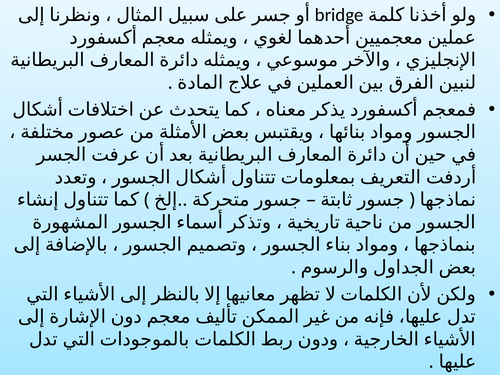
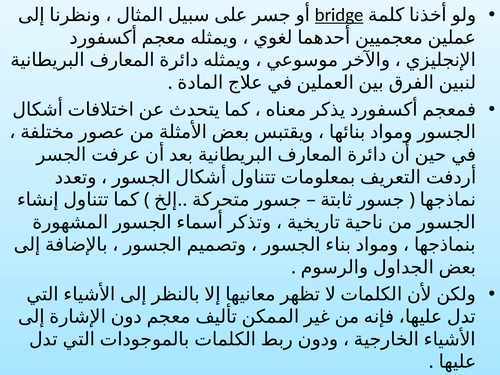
bridge underline: none -> present
